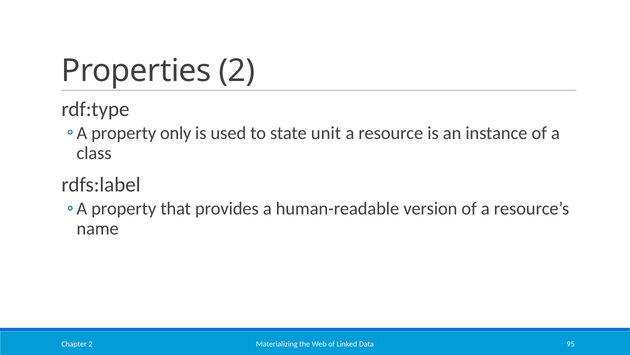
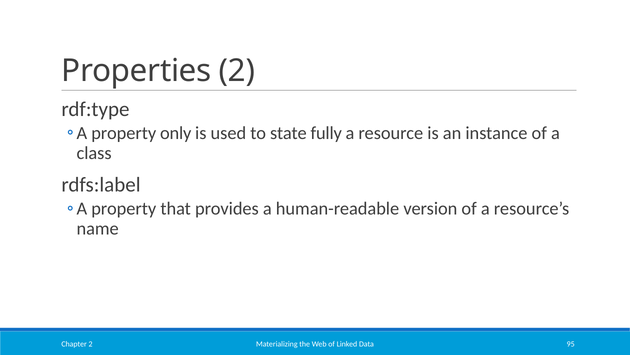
unit: unit -> fully
